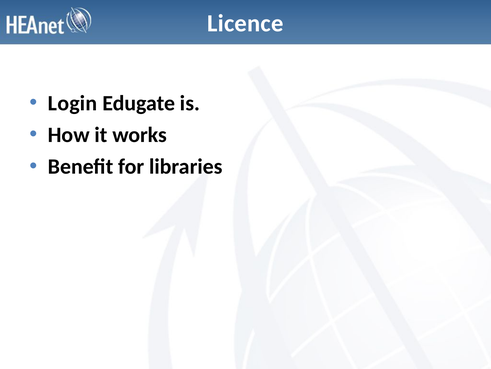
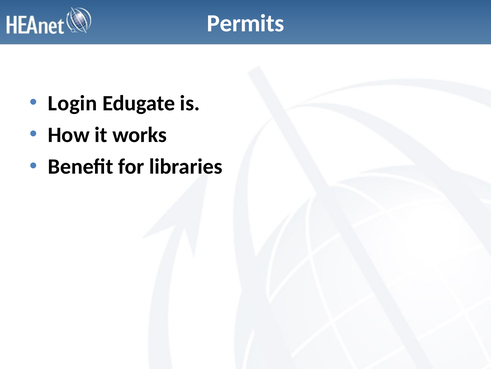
Licence: Licence -> Permits
